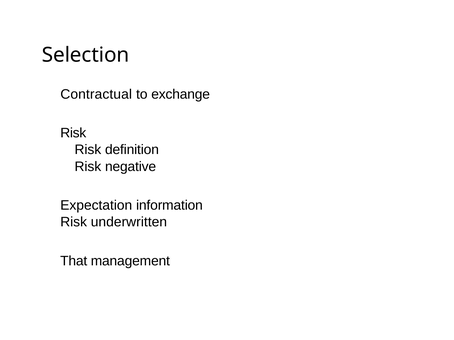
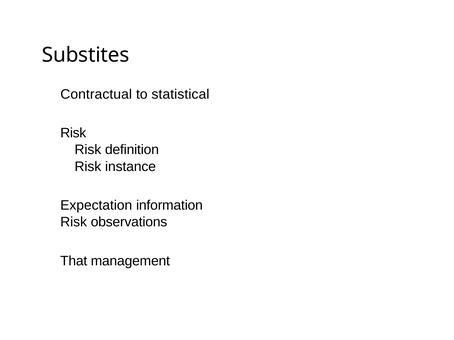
Selection: Selection -> Substites
exchange: exchange -> statistical
negative: negative -> instance
underwritten: underwritten -> observations
